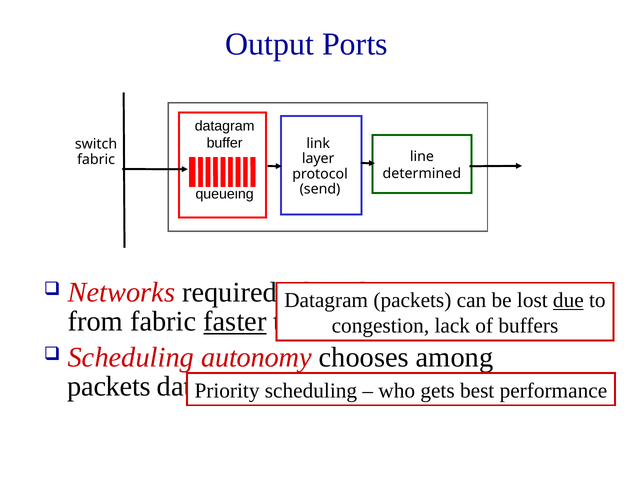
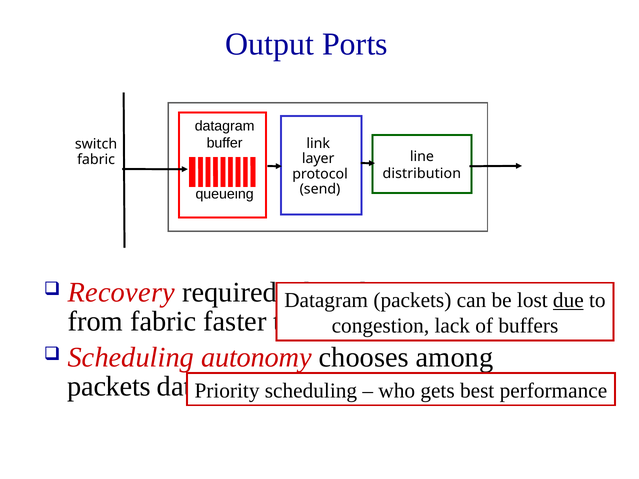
determined: determined -> distribution
Networks: Networks -> Recovery
faster underline: present -> none
